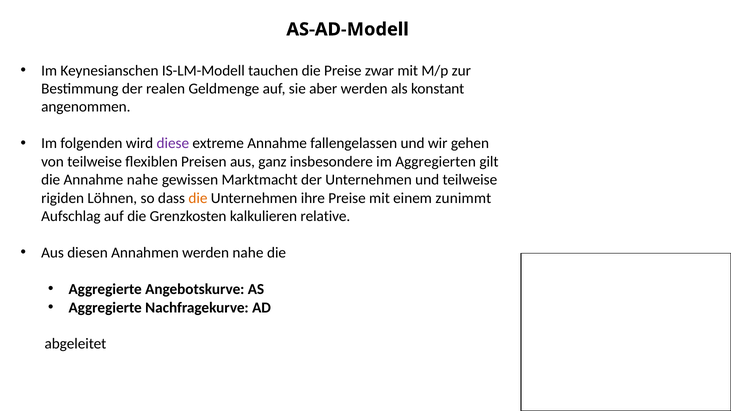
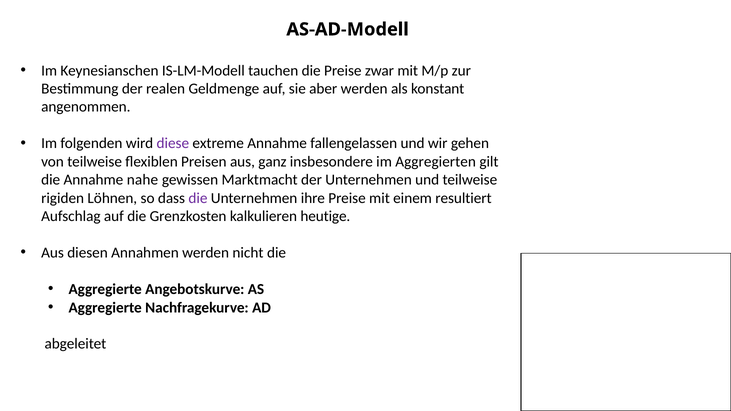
die at (198, 198) colour: orange -> purple
zunimmt: zunimmt -> resultiert
relative: relative -> heutige
werden nahe: nahe -> nicht
